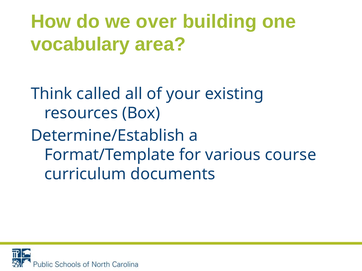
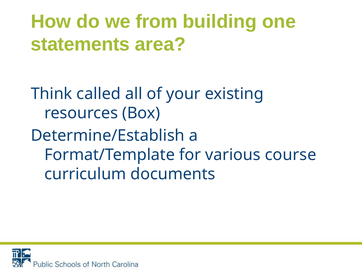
over: over -> from
vocabulary: vocabulary -> statements
